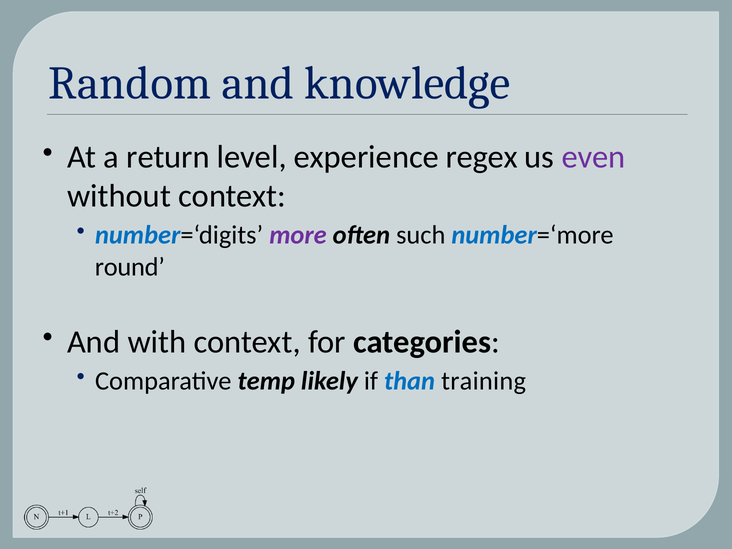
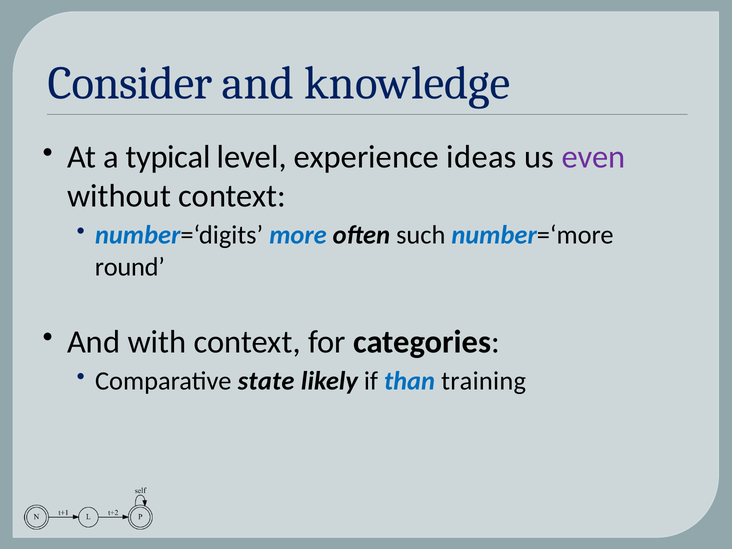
Random: Random -> Consider
return: return -> typical
regex: regex -> ideas
more colour: purple -> blue
temp: temp -> state
